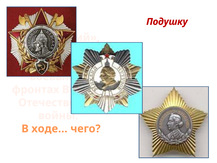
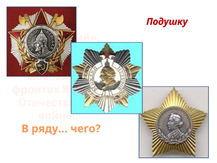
ходе: ходе -> ряду
